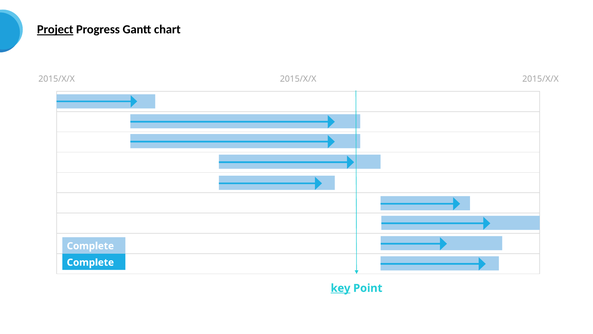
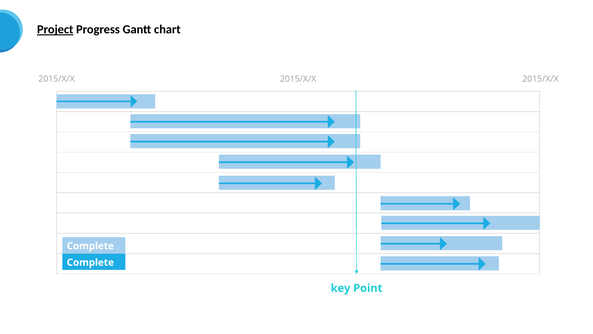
key underline: present -> none
